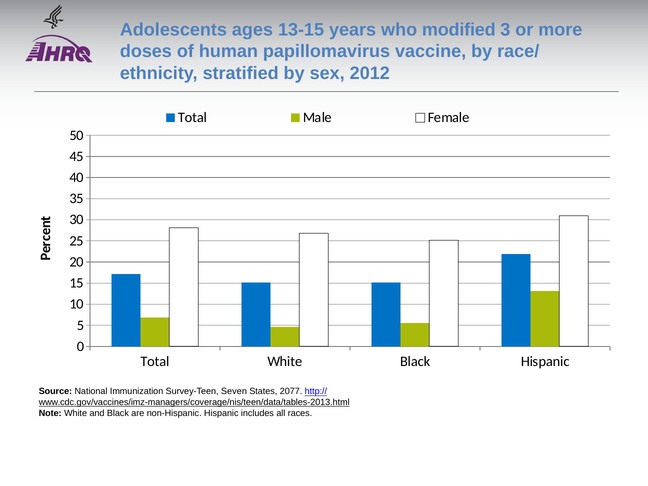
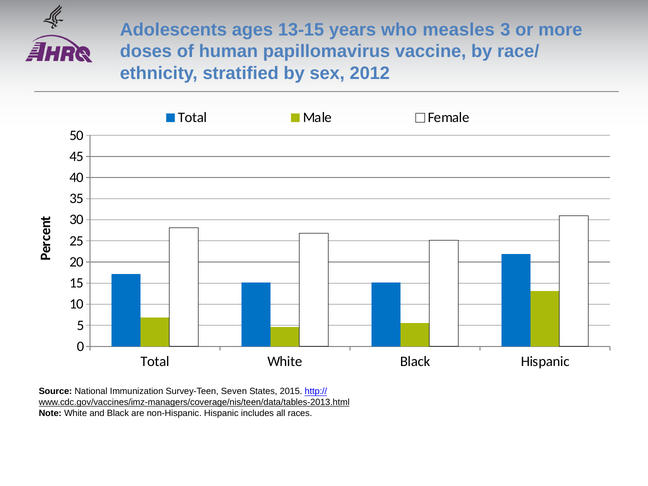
modified: modified -> measles
2077: 2077 -> 2015
